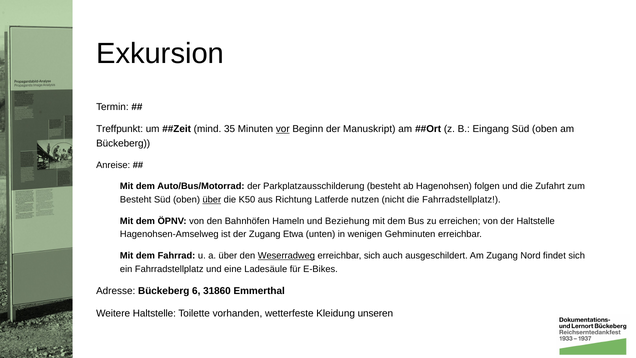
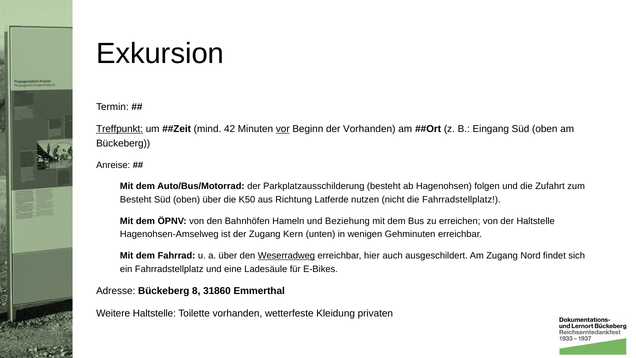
Treffpunkt underline: none -> present
35: 35 -> 42
der Manuskript: Manuskript -> Vorhanden
über at (212, 200) underline: present -> none
Etwa: Etwa -> Kern
erreichbar sich: sich -> hier
6: 6 -> 8
unseren: unseren -> privaten
